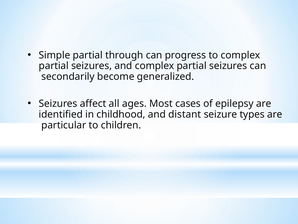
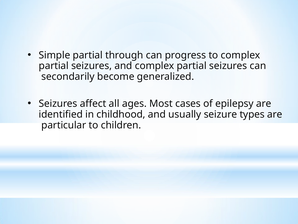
distant: distant -> usually
